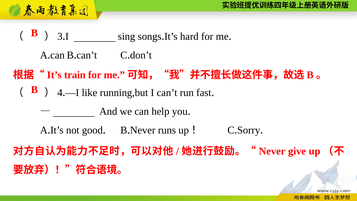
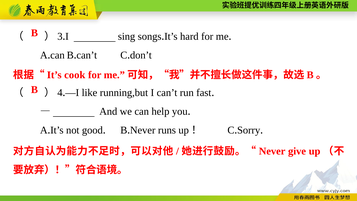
train: train -> cook
